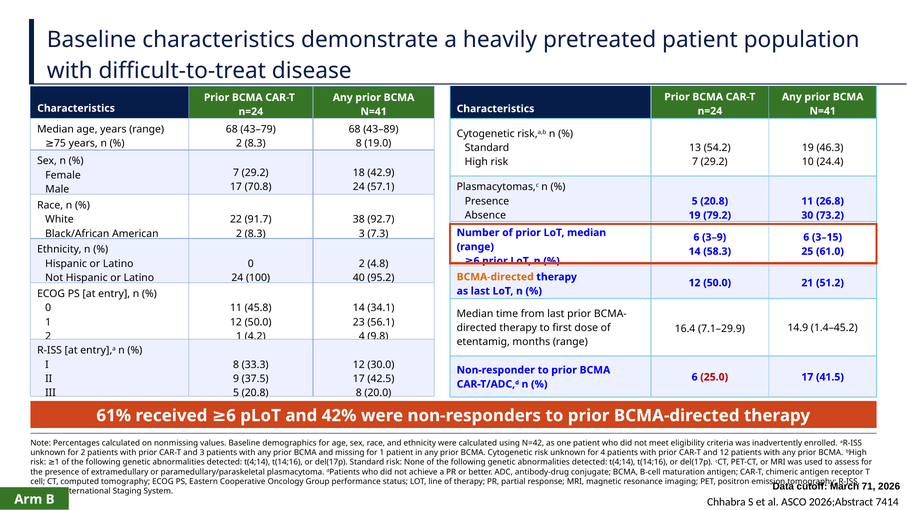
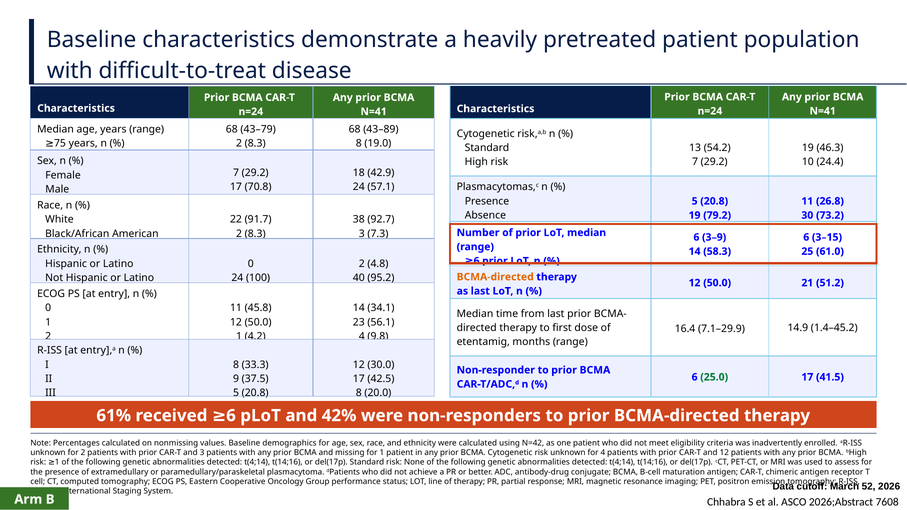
25.0 colour: red -> green
71: 71 -> 52
7414: 7414 -> 7608
